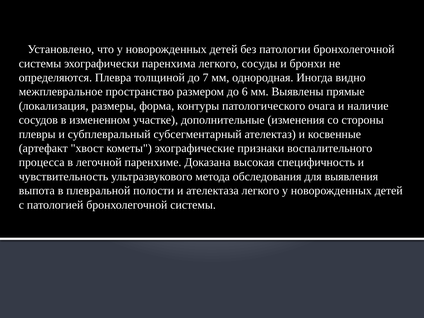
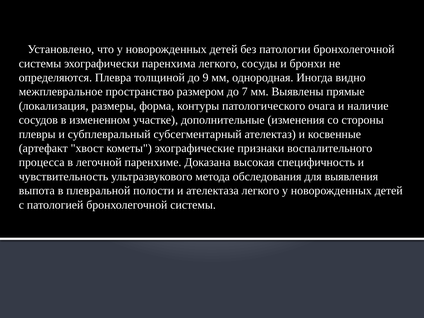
7: 7 -> 9
6: 6 -> 7
